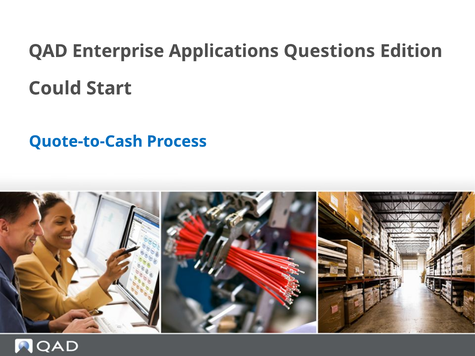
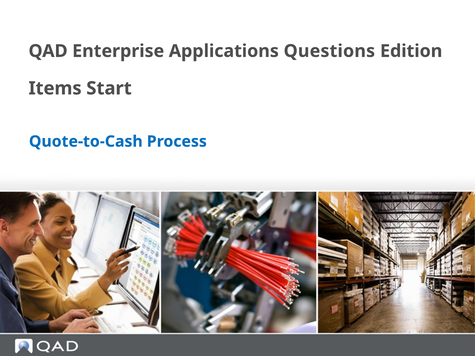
Could: Could -> Items
